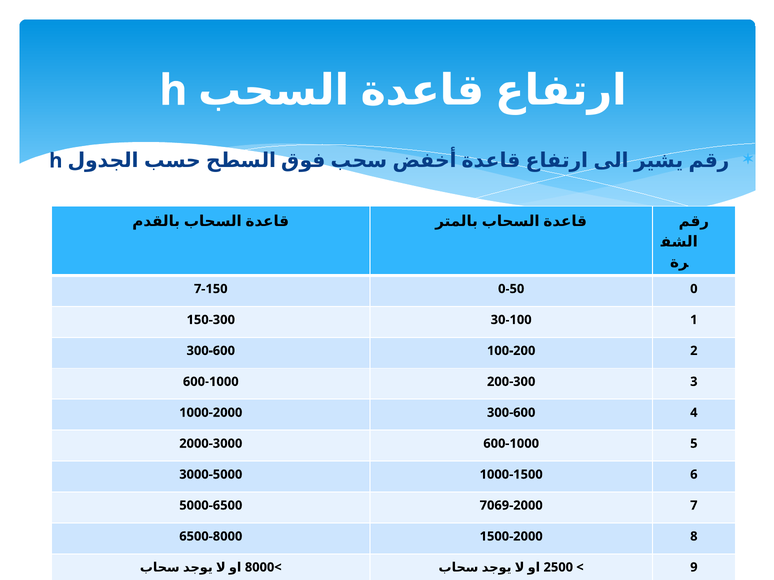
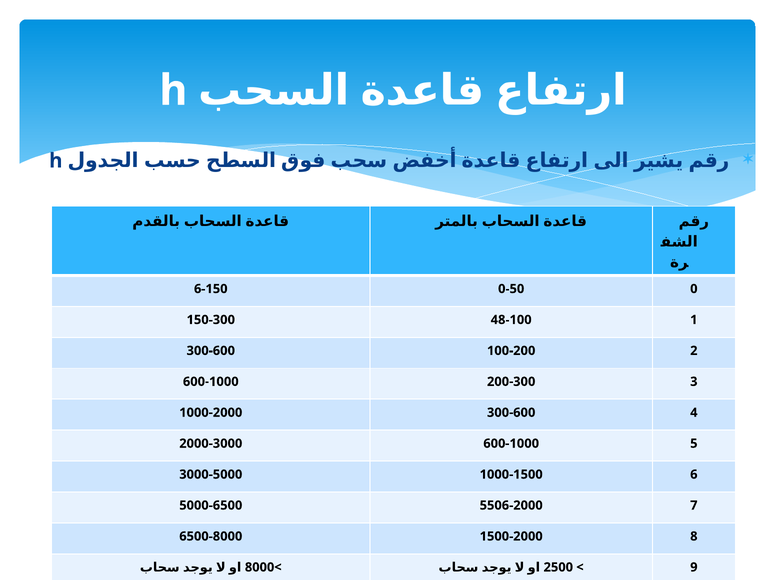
7-150: 7-150 -> 6-150
30-100: 30-100 -> 48-100
7069-2000: 7069-2000 -> 5506-2000
